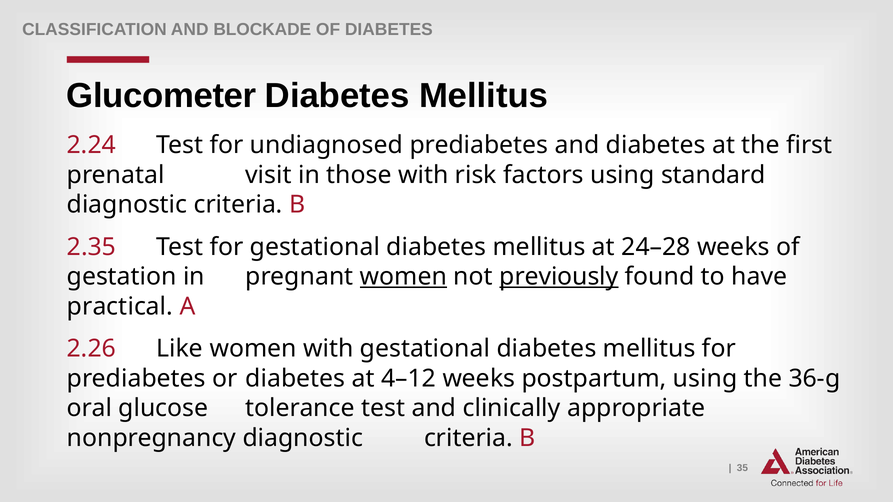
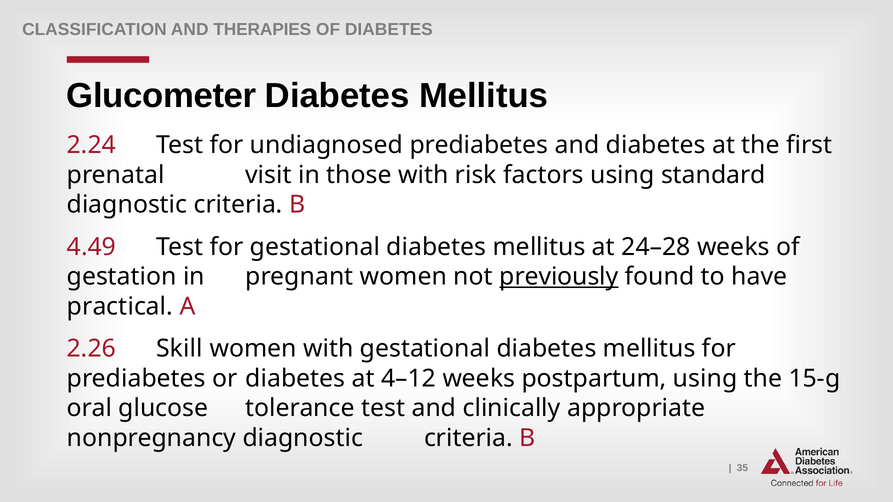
BLOCKADE: BLOCKADE -> THERAPIES
2.35: 2.35 -> 4.49
women at (403, 277) underline: present -> none
Like: Like -> Skill
36-g: 36-g -> 15-g
